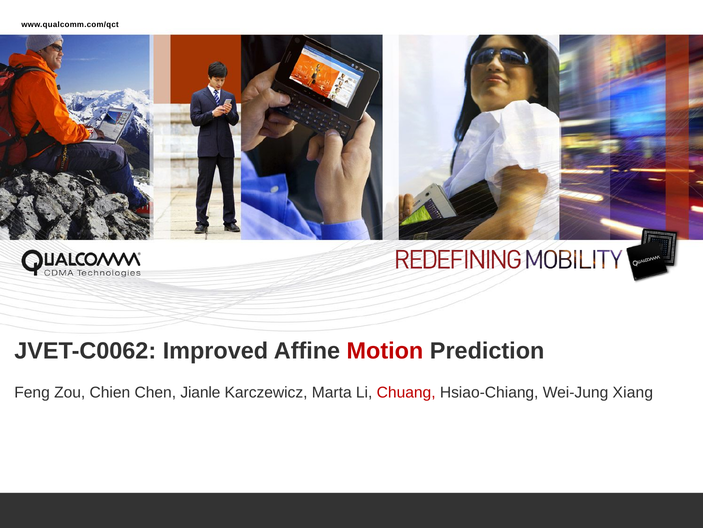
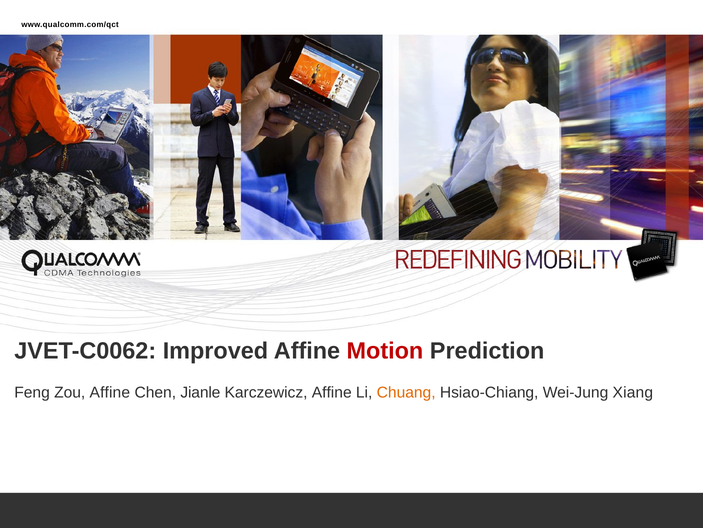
Zou Chien: Chien -> Affine
Karczewicz Marta: Marta -> Affine
Chuang colour: red -> orange
